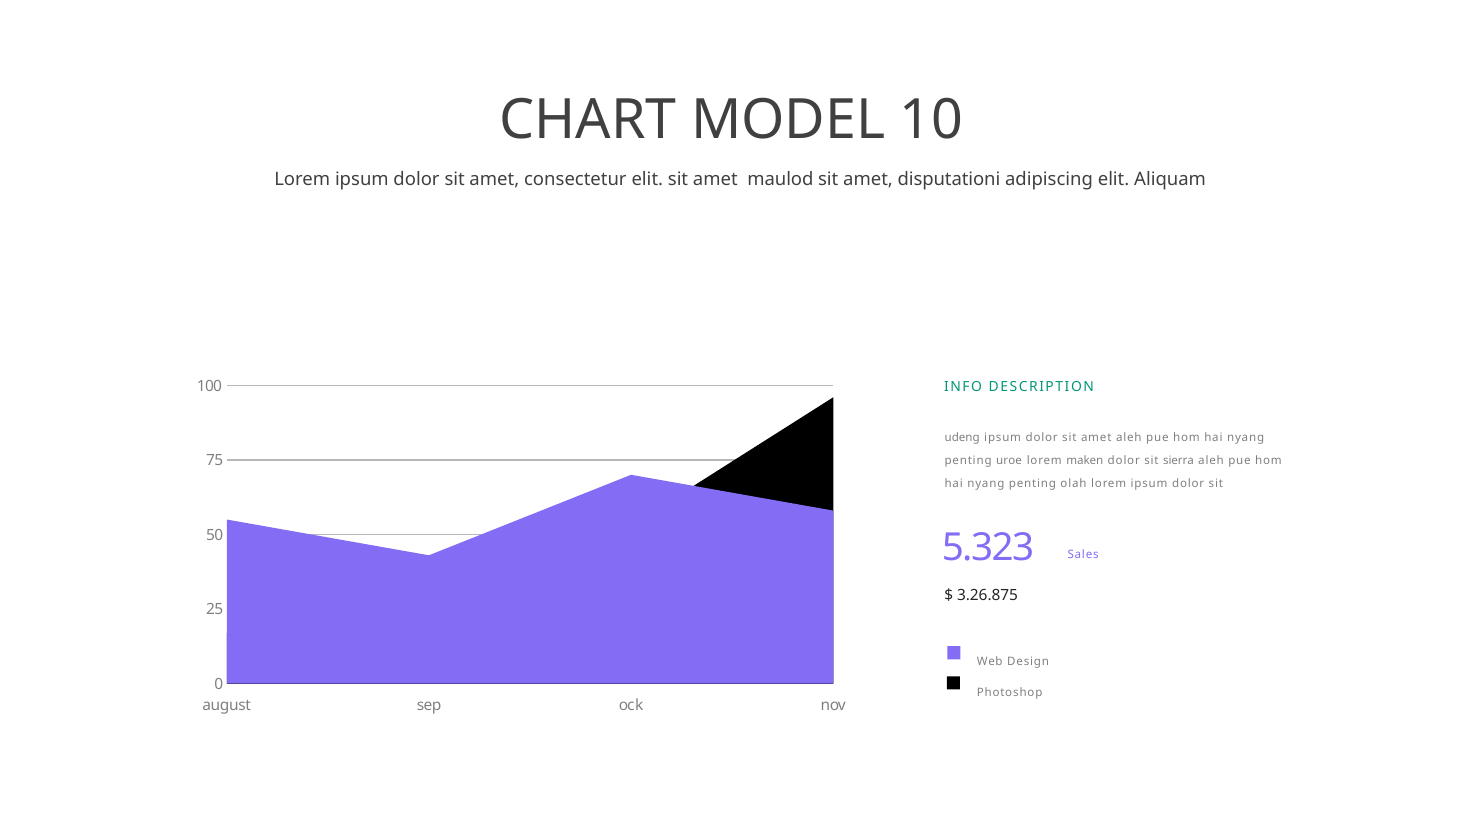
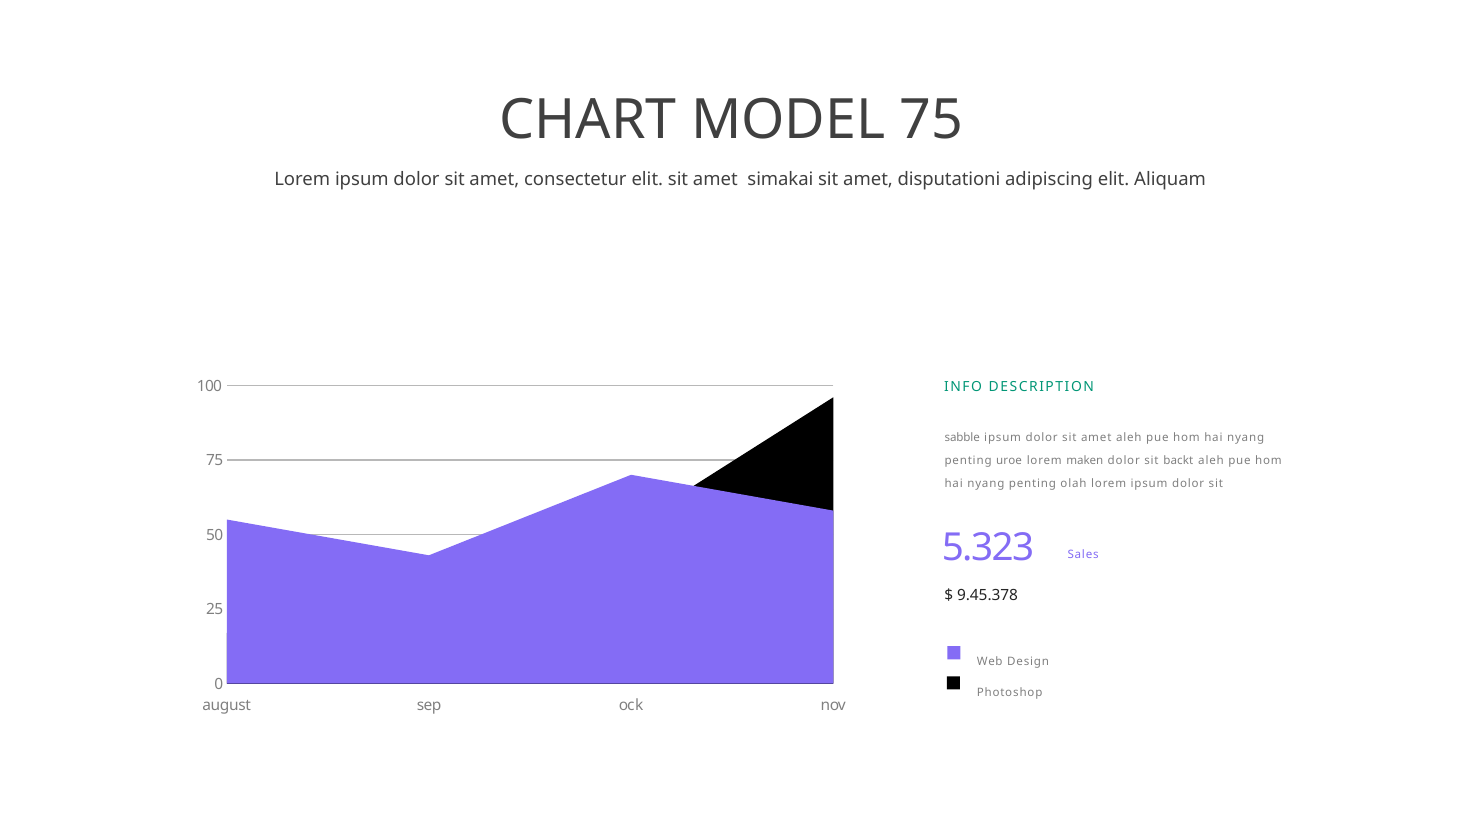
MODEL 10: 10 -> 75
maulod: maulod -> simakai
udeng: udeng -> sabble
sierra: sierra -> backt
3.26.875: 3.26.875 -> 9.45.378
